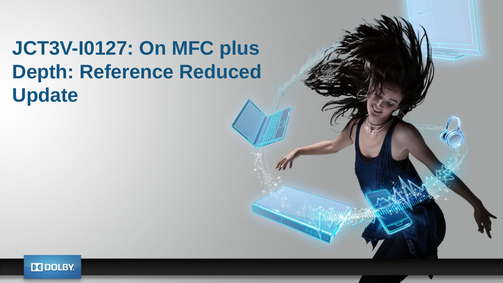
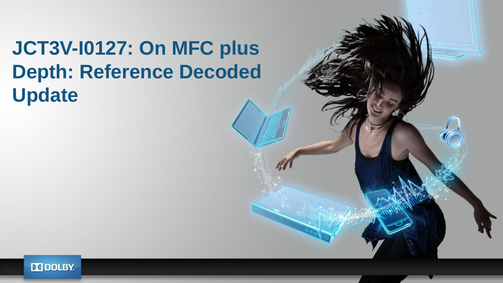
Reduced: Reduced -> Decoded
